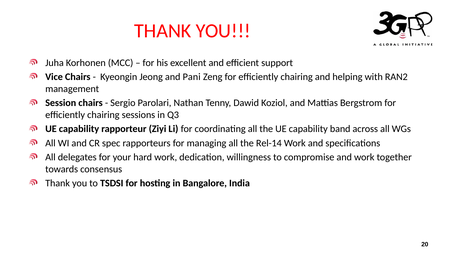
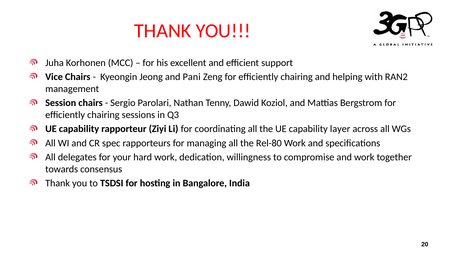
band: band -> layer
Rel-14: Rel-14 -> Rel-80
